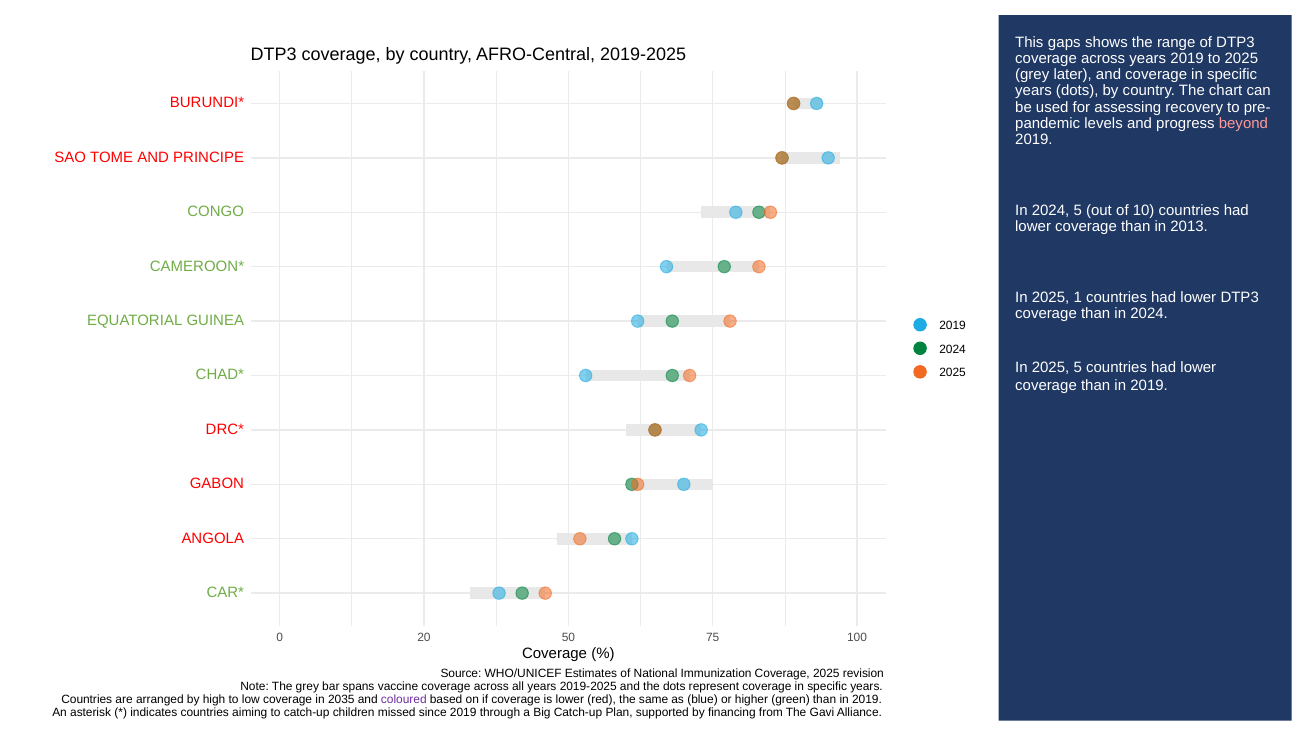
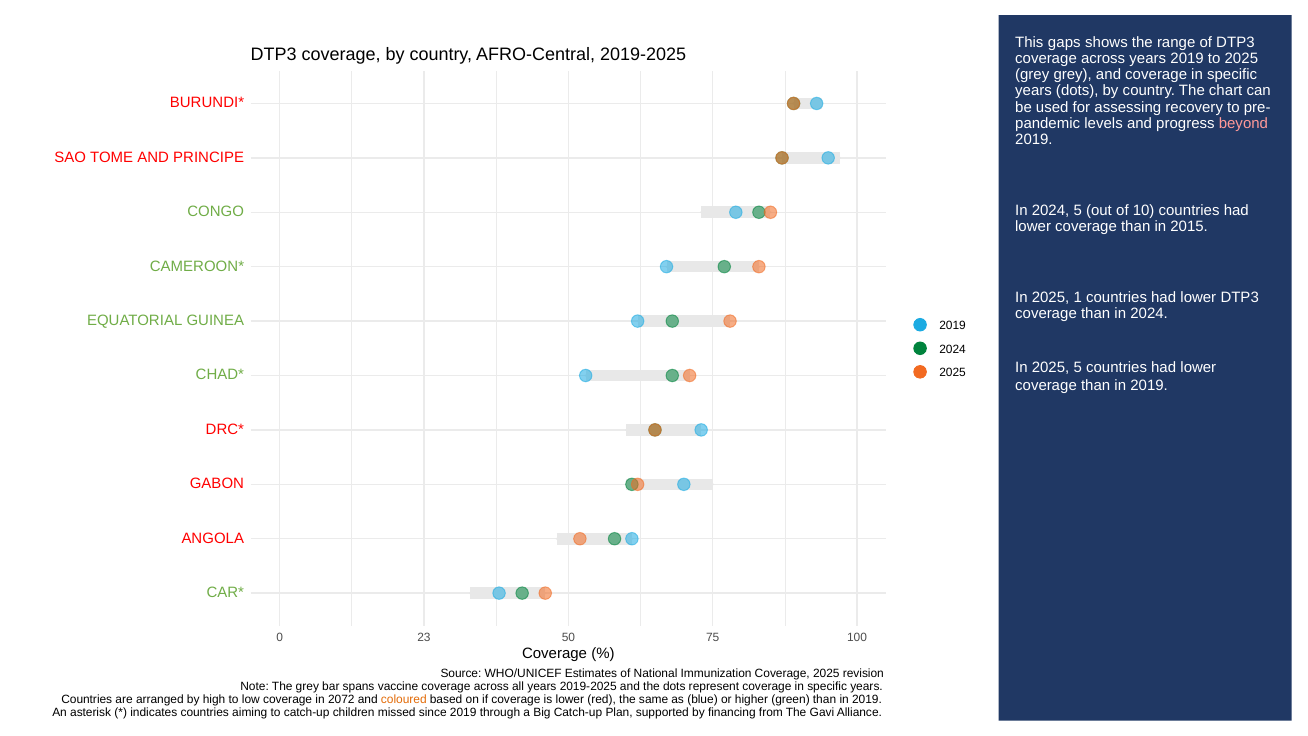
grey later: later -> grey
2013: 2013 -> 2015
20: 20 -> 23
2035: 2035 -> 2072
coloured colour: purple -> orange
